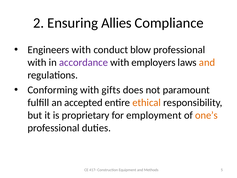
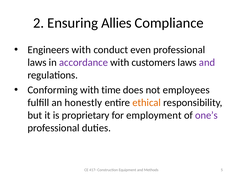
blow: blow -> even
with at (37, 62): with -> laws
employers: employers -> customers
and at (207, 62) colour: orange -> purple
gifts: gifts -> time
paramount: paramount -> employees
accepted: accepted -> honestly
one’s colour: orange -> purple
